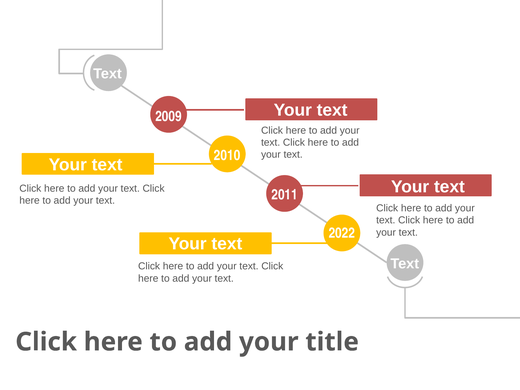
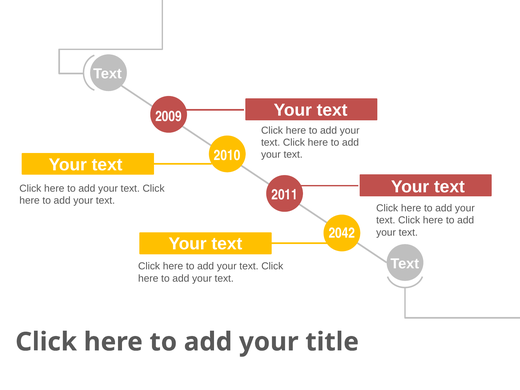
2022: 2022 -> 2042
